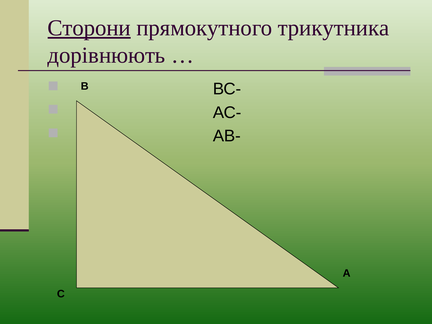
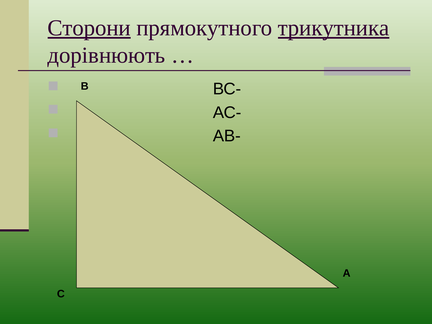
трикутника underline: none -> present
